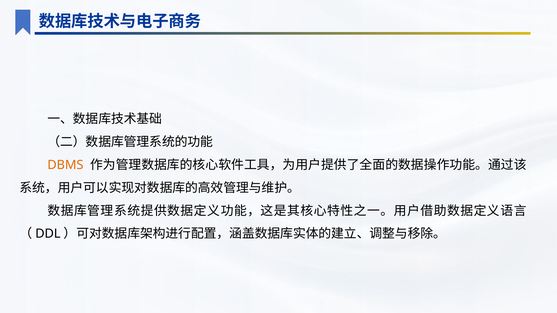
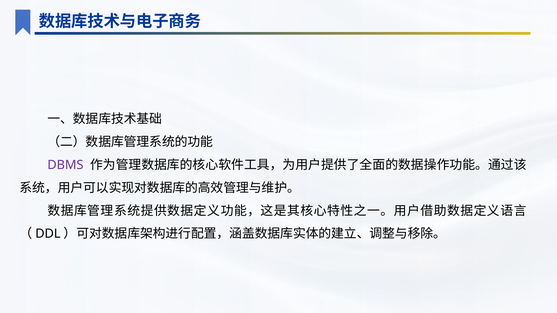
DBMS colour: orange -> purple
